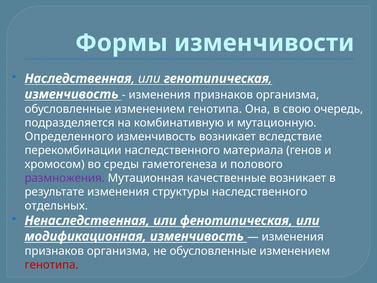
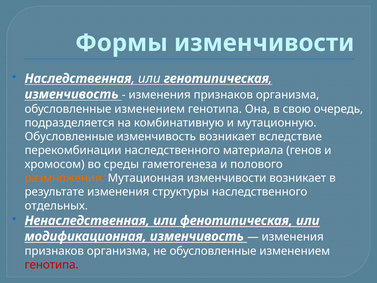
Определенного at (69, 136): Определенного -> Обусловленные
размножения colour: purple -> orange
Мутационная качественные: качественные -> изменчивости
